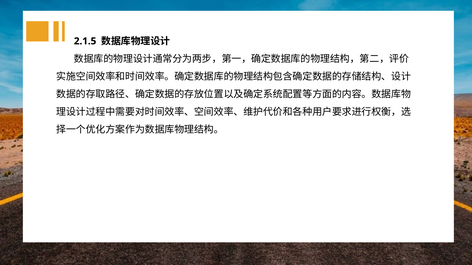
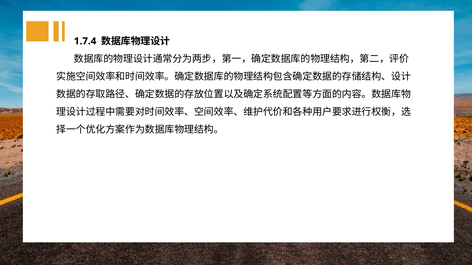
2.1.5: 2.1.5 -> 1.7.4
